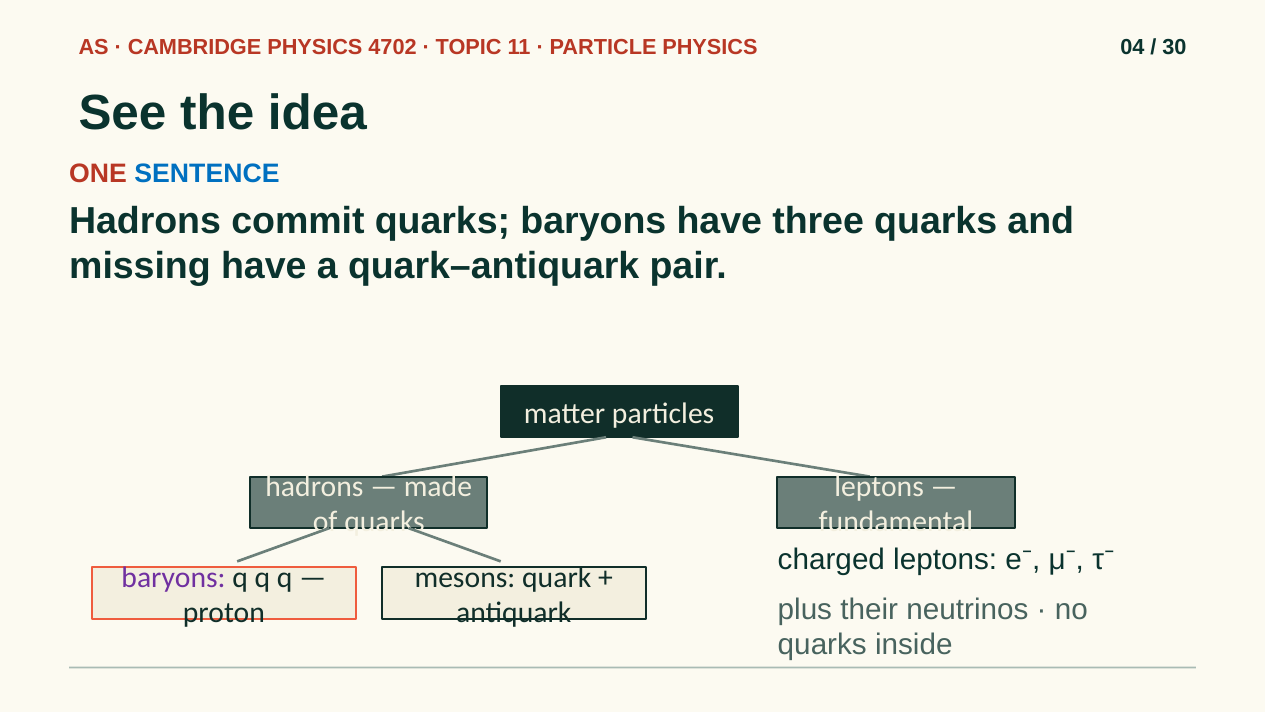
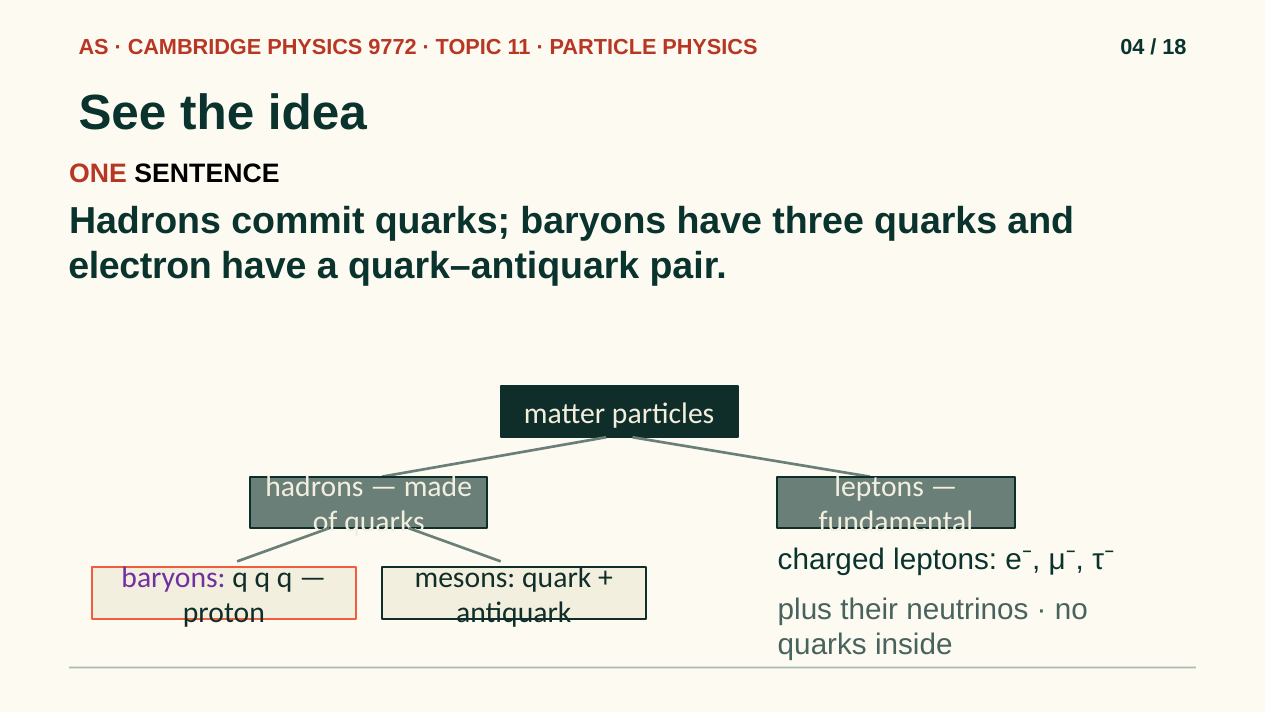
4702: 4702 -> 9772
30: 30 -> 18
SENTENCE colour: blue -> black
missing: missing -> electron
